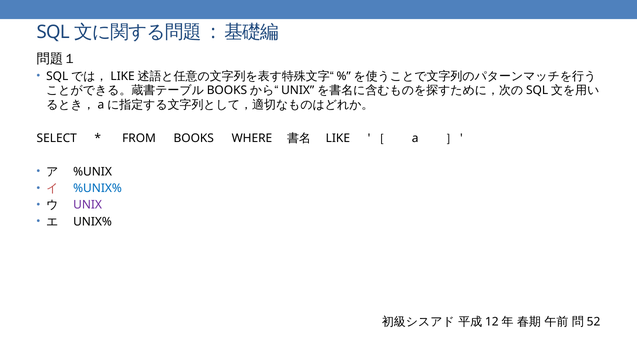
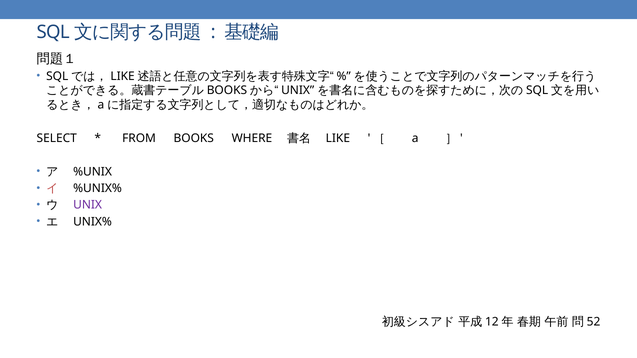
%UNIX% colour: blue -> black
